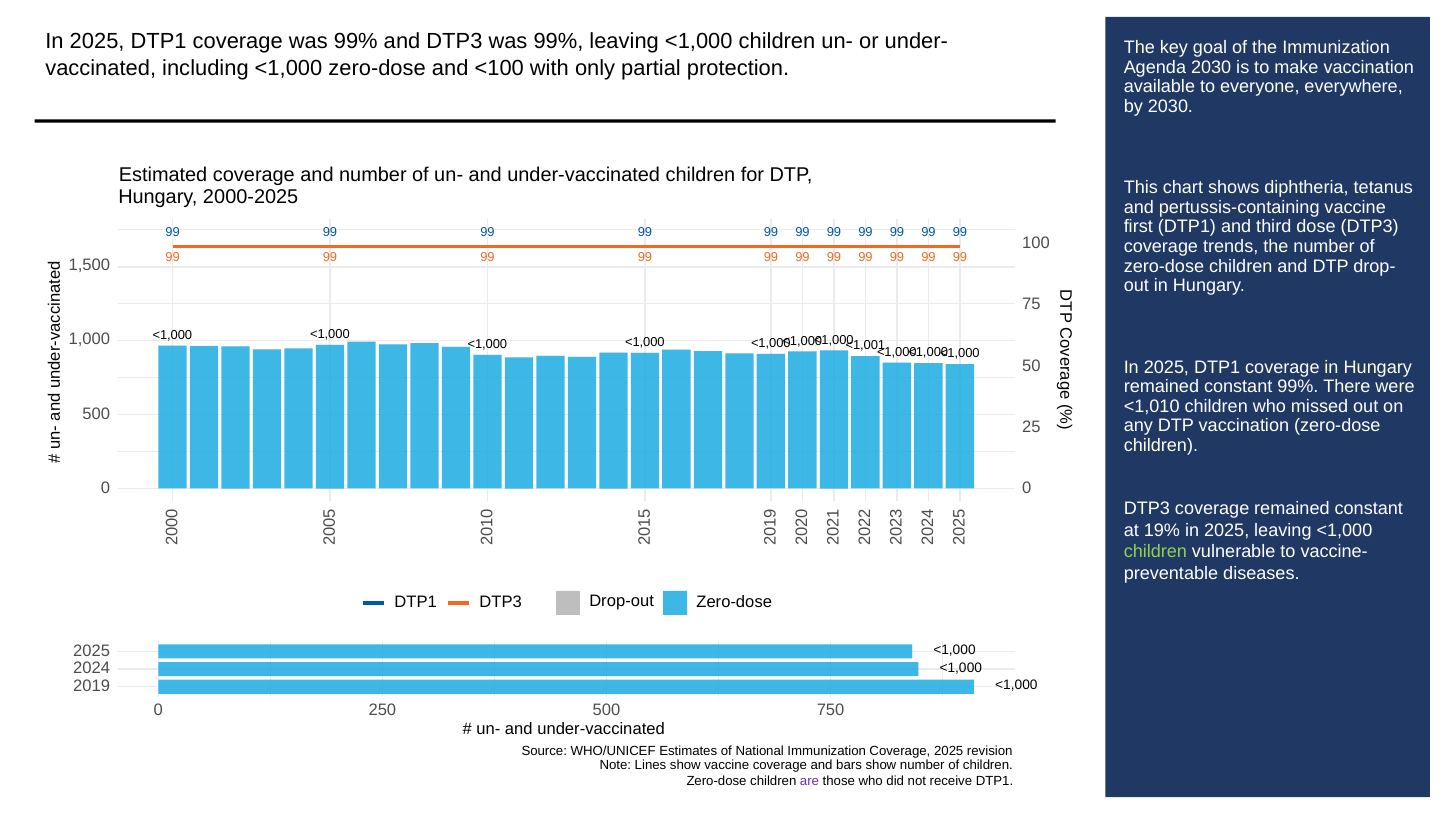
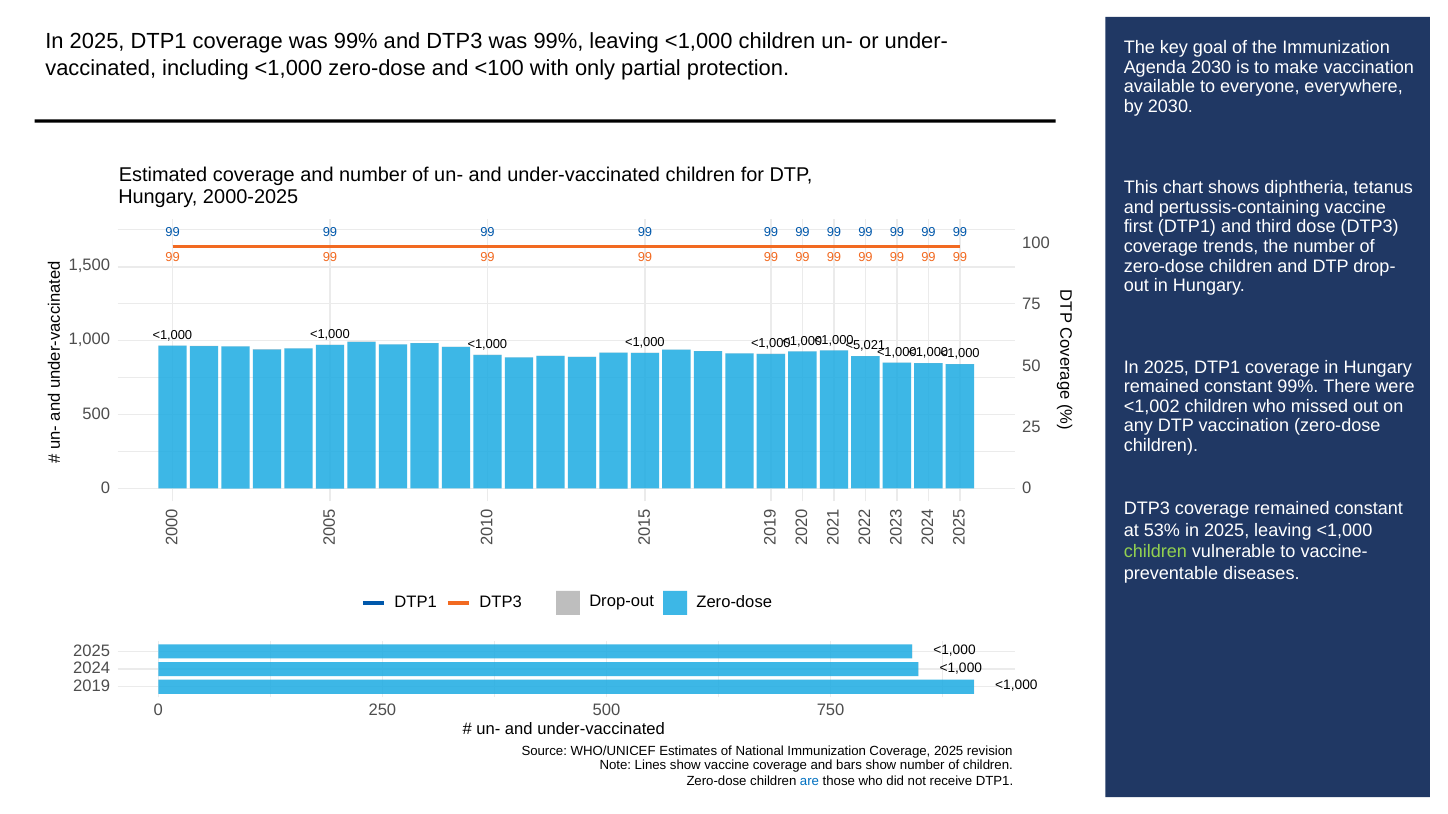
<1,001: <1,001 -> <5,021
<1,010: <1,010 -> <1,002
19%: 19% -> 53%
are colour: purple -> blue
